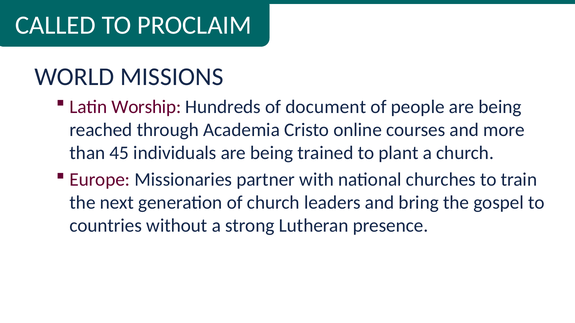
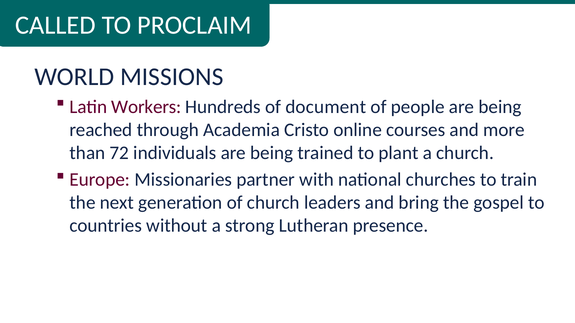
Worship: Worship -> Workers
45: 45 -> 72
